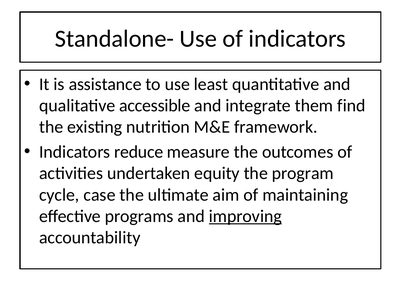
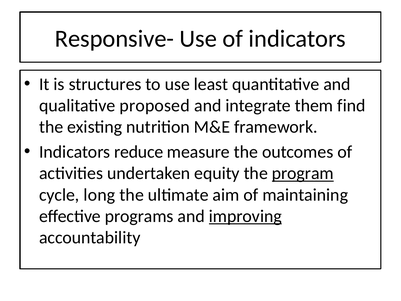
Standalone-: Standalone- -> Responsive-
assistance: assistance -> structures
accessible: accessible -> proposed
program underline: none -> present
case: case -> long
